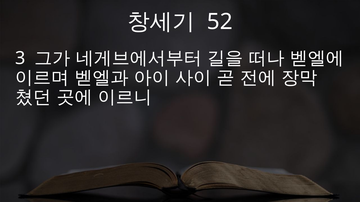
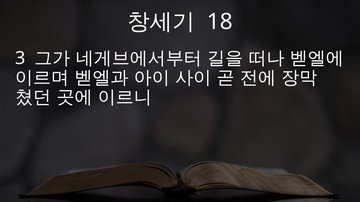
52: 52 -> 18
